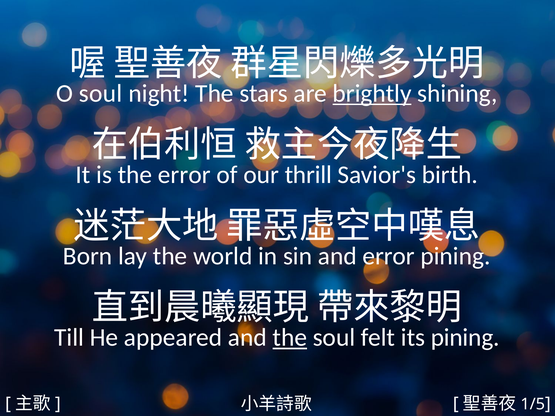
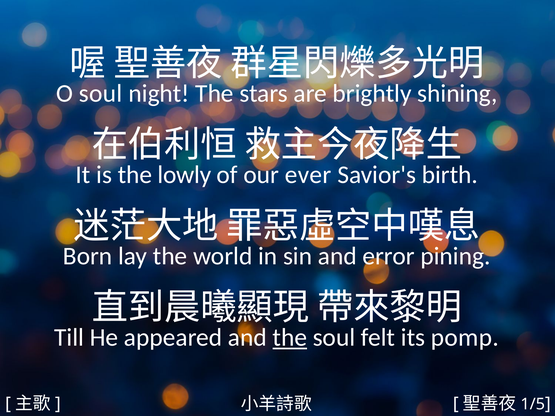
brightly underline: present -> none
the error: error -> lowly
thrill: thrill -> ever
its pining: pining -> pomp
